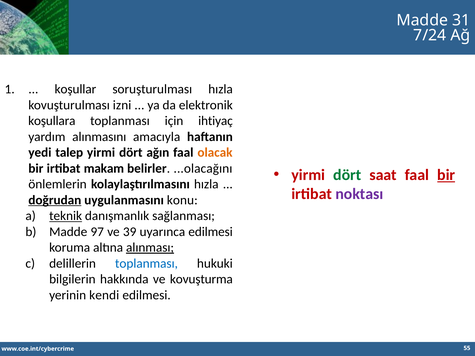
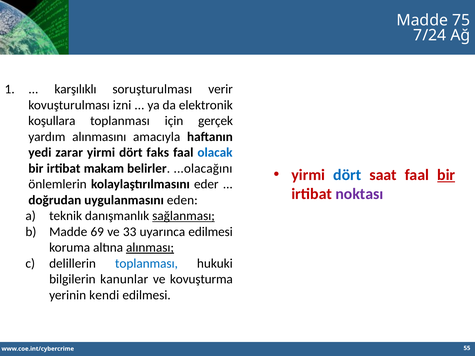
31: 31 -> 75
koşullar: koşullar -> karşılıklı
soruşturulması hızla: hızla -> verir
ihtiyaç: ihtiyaç -> gerçek
talep: talep -> zarar
ağın: ağın -> faks
olacak colour: orange -> blue
dört at (347, 175) colour: green -> blue
kolaylaştırılmasını hızla: hızla -> eder
doğrudan underline: present -> none
konu: konu -> eden
teknik underline: present -> none
sağlanması underline: none -> present
97: 97 -> 69
39: 39 -> 33
hakkında: hakkında -> kanunlar
